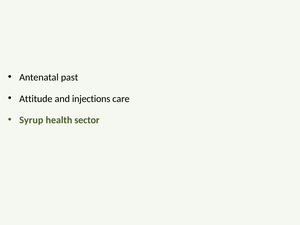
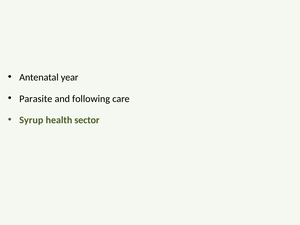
past: past -> year
Attitude: Attitude -> Parasite
injections: injections -> following
